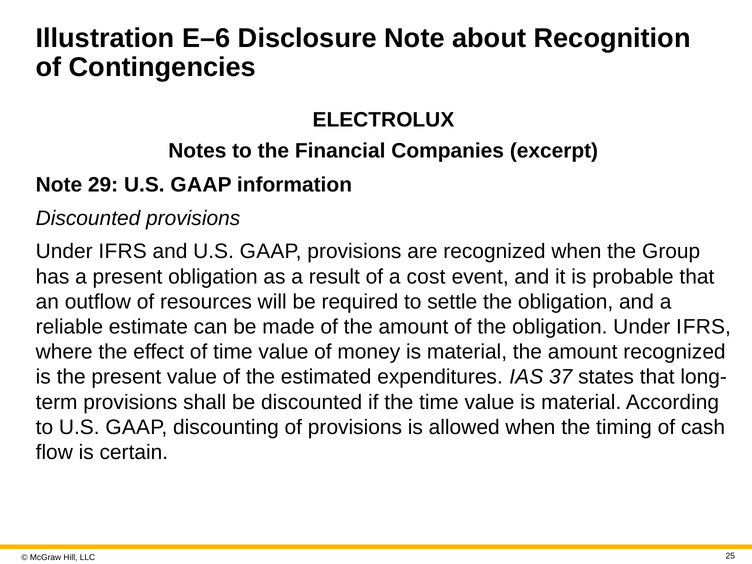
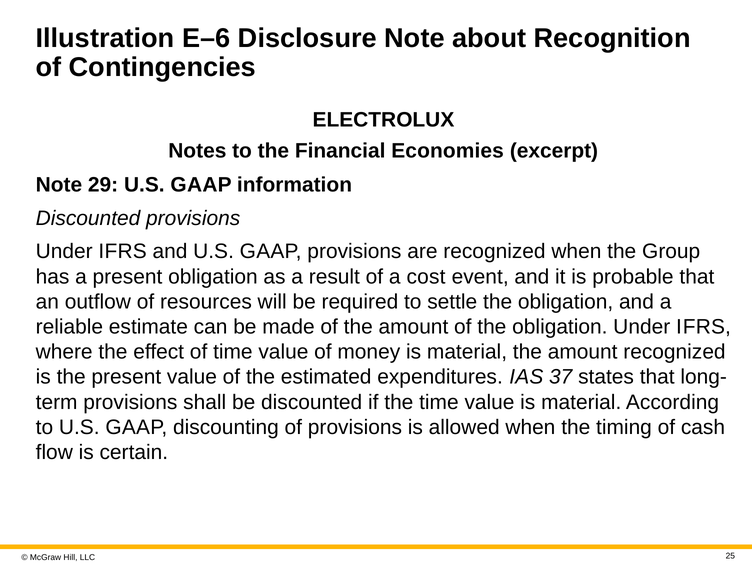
Companies: Companies -> Economies
